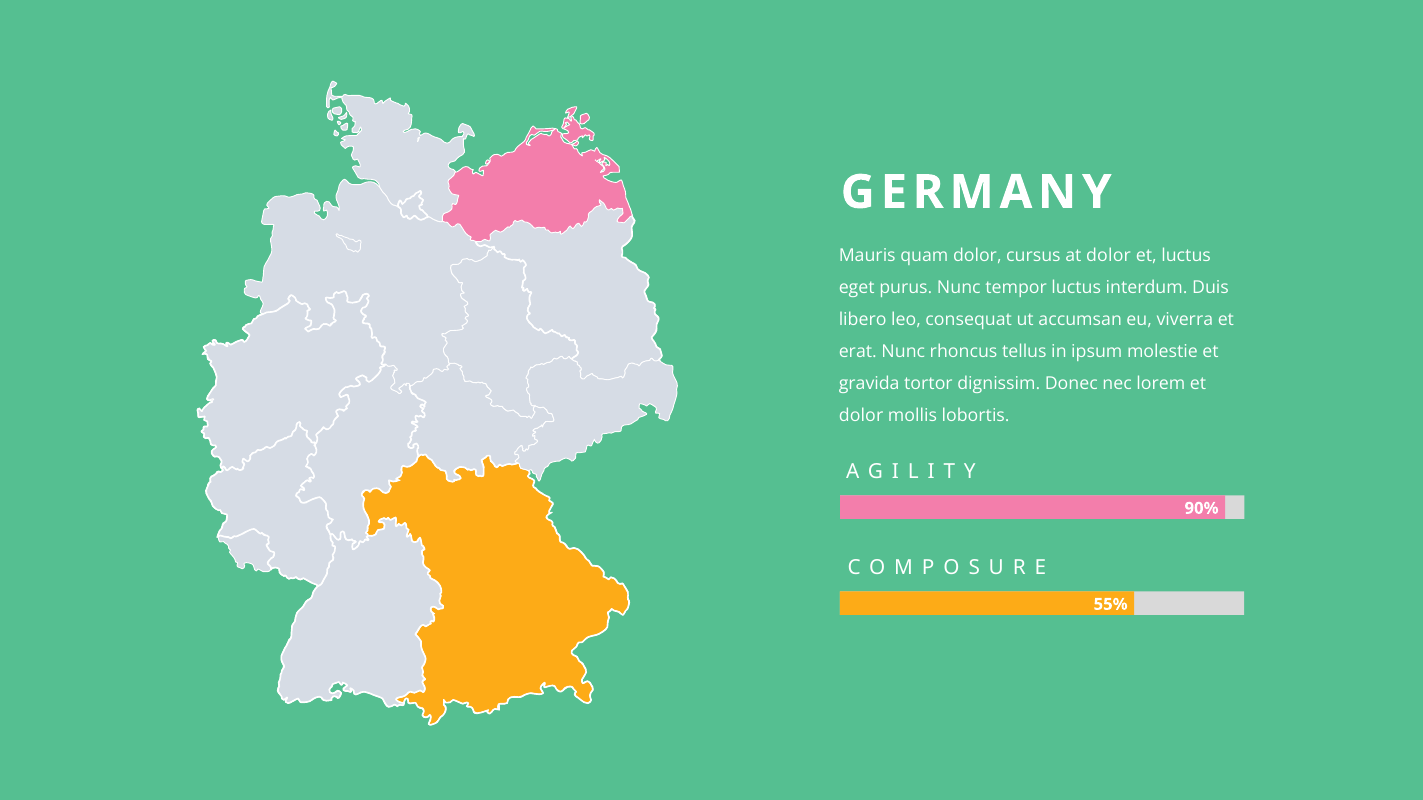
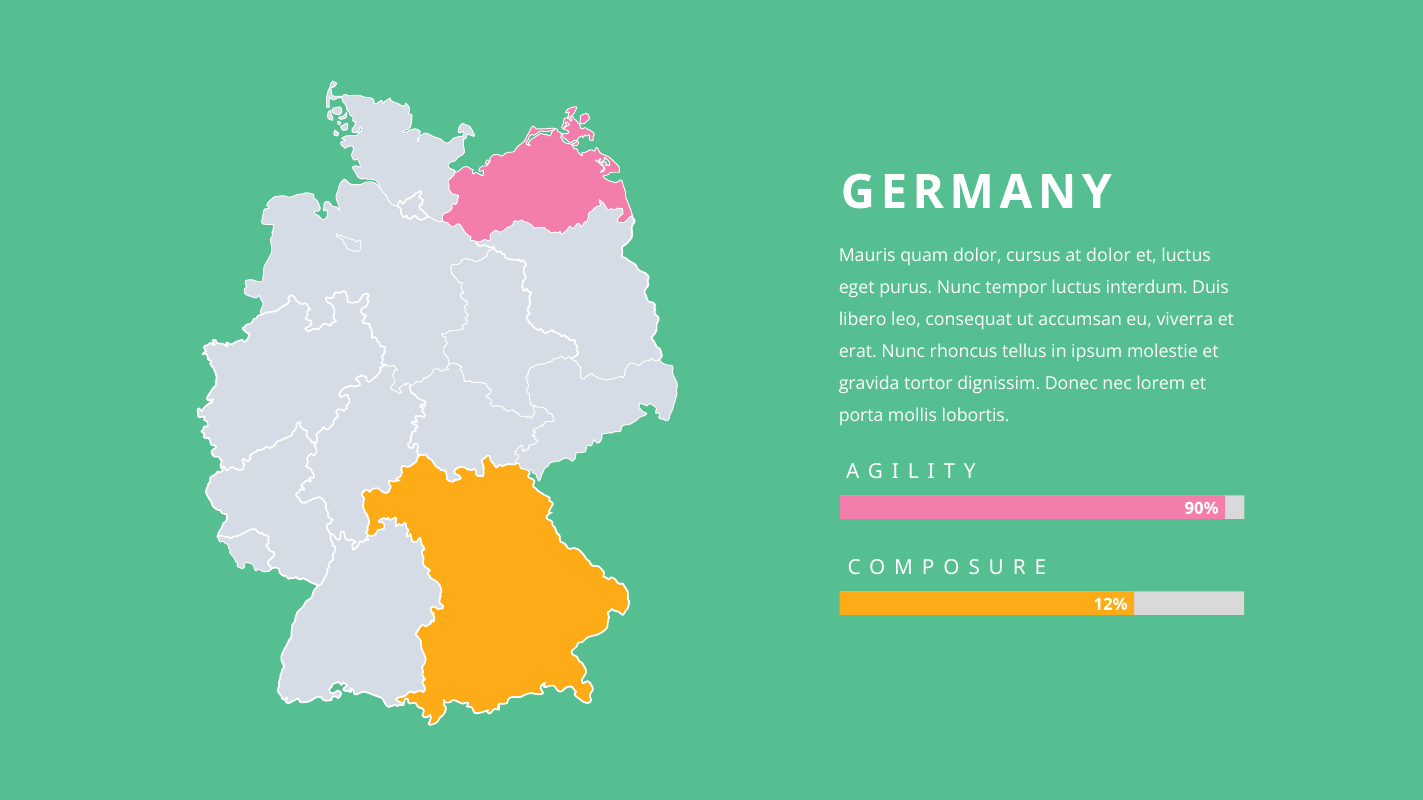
dolor at (861, 416): dolor -> porta
55%: 55% -> 12%
